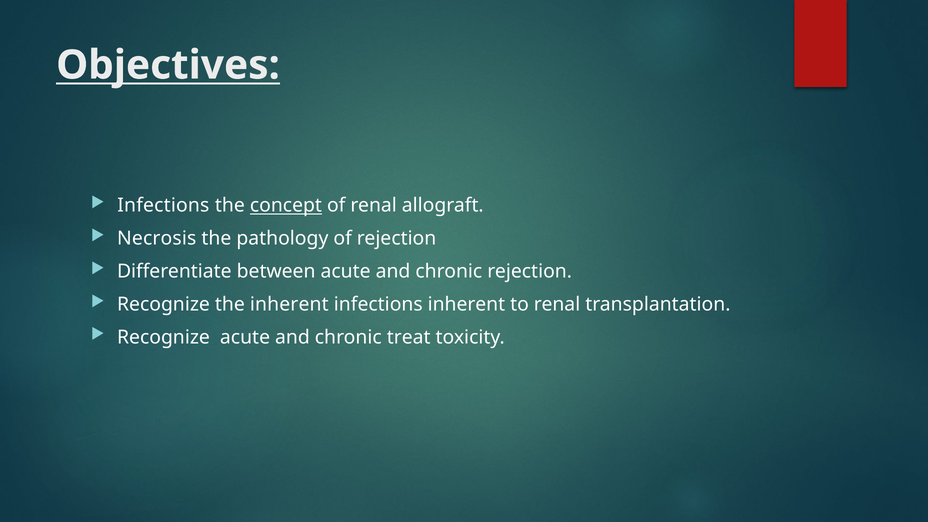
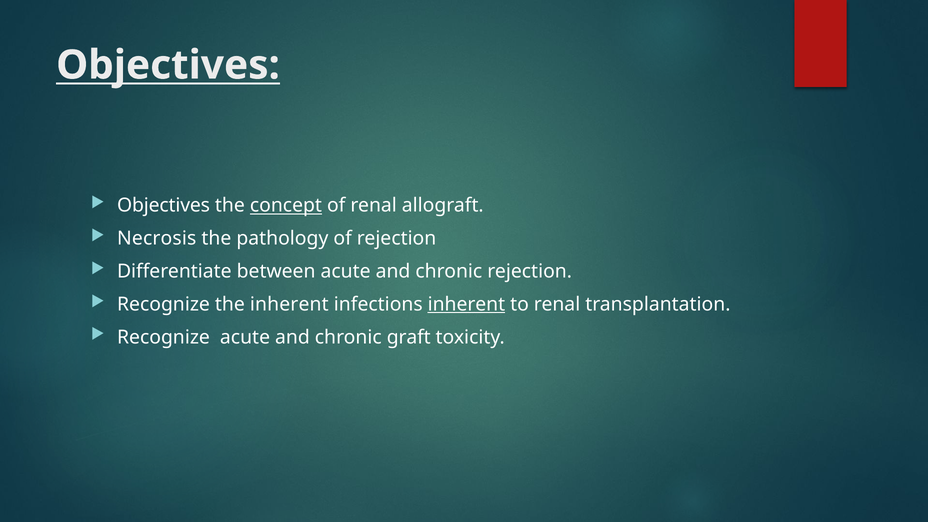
Infections at (163, 206): Infections -> Objectives
inherent at (466, 304) underline: none -> present
treat: treat -> graft
